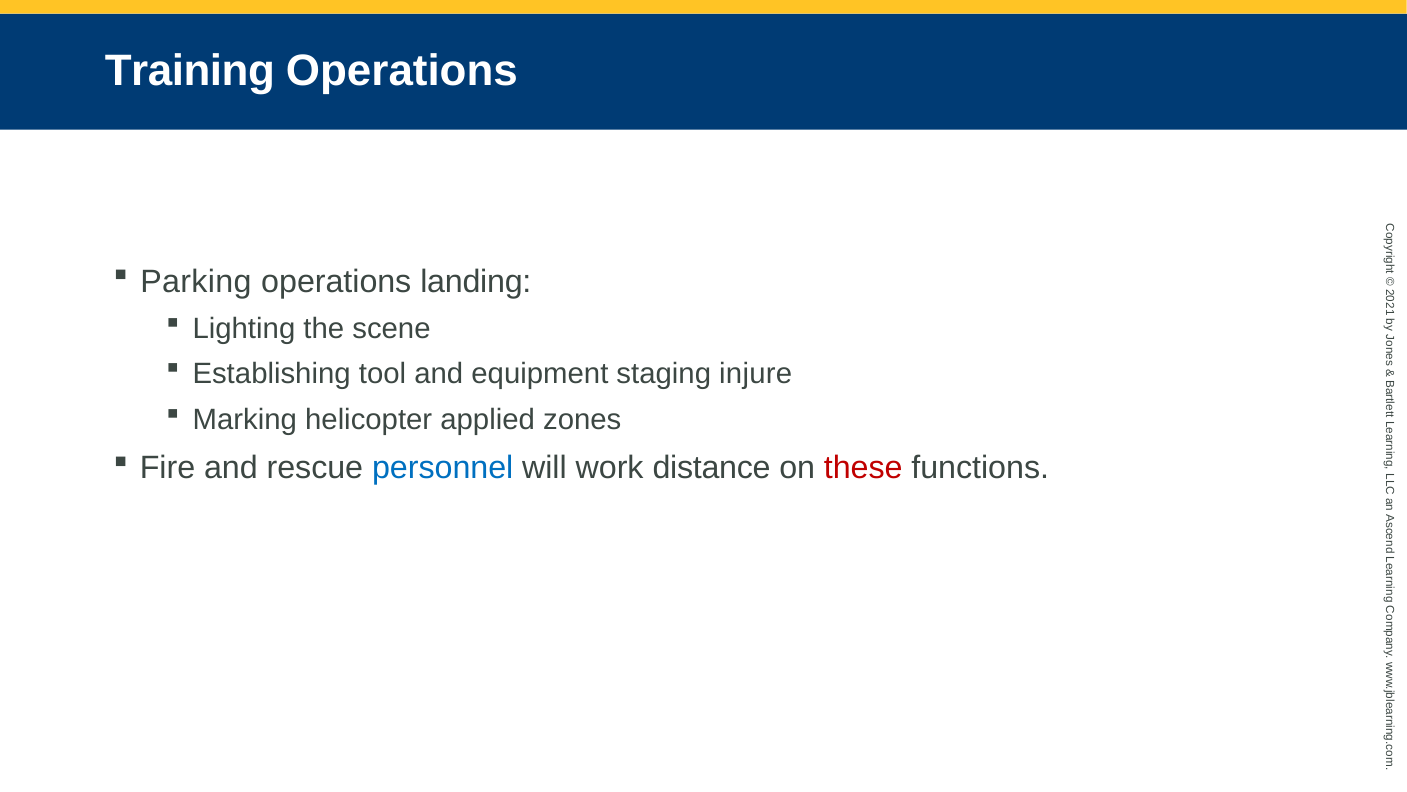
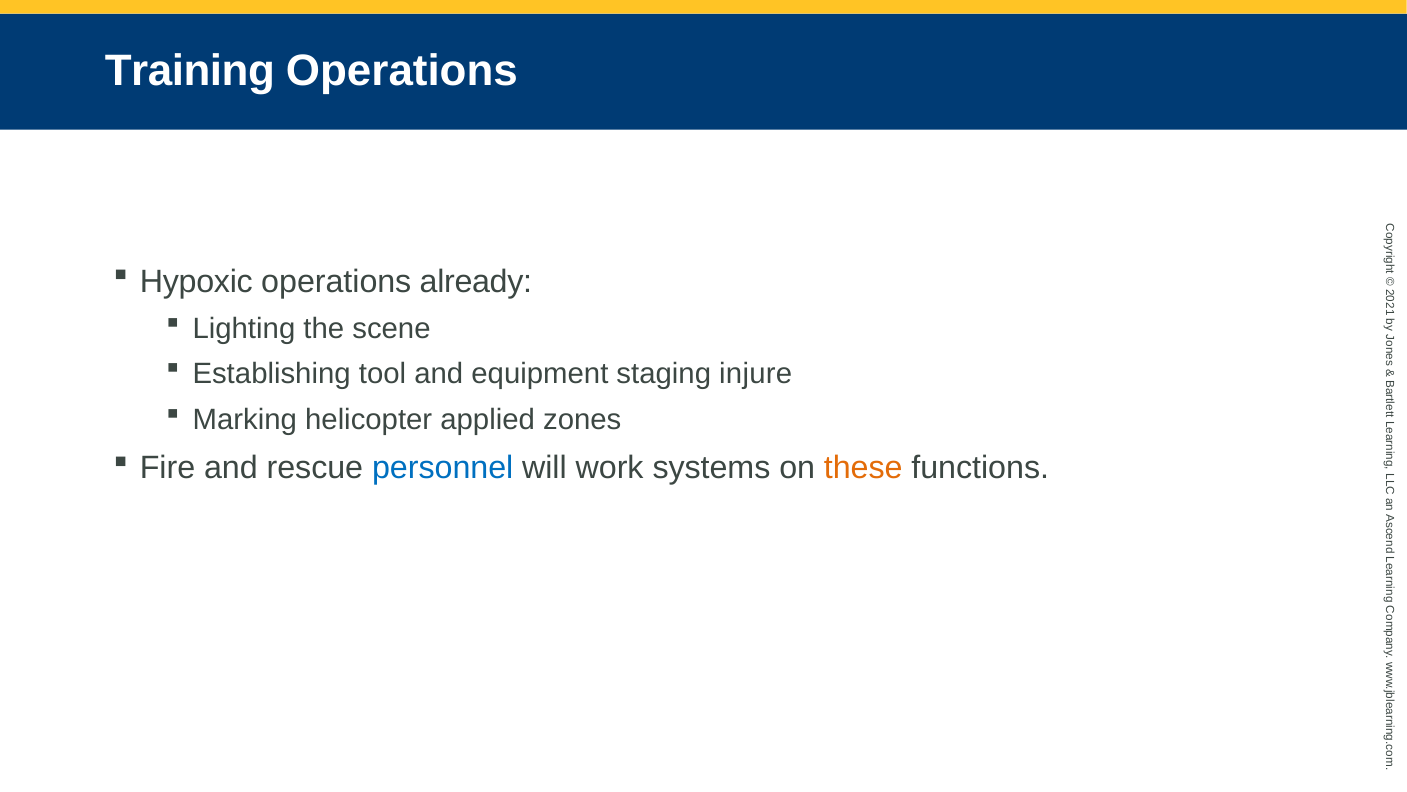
Parking: Parking -> Hypoxic
landing: landing -> already
distance: distance -> systems
these colour: red -> orange
